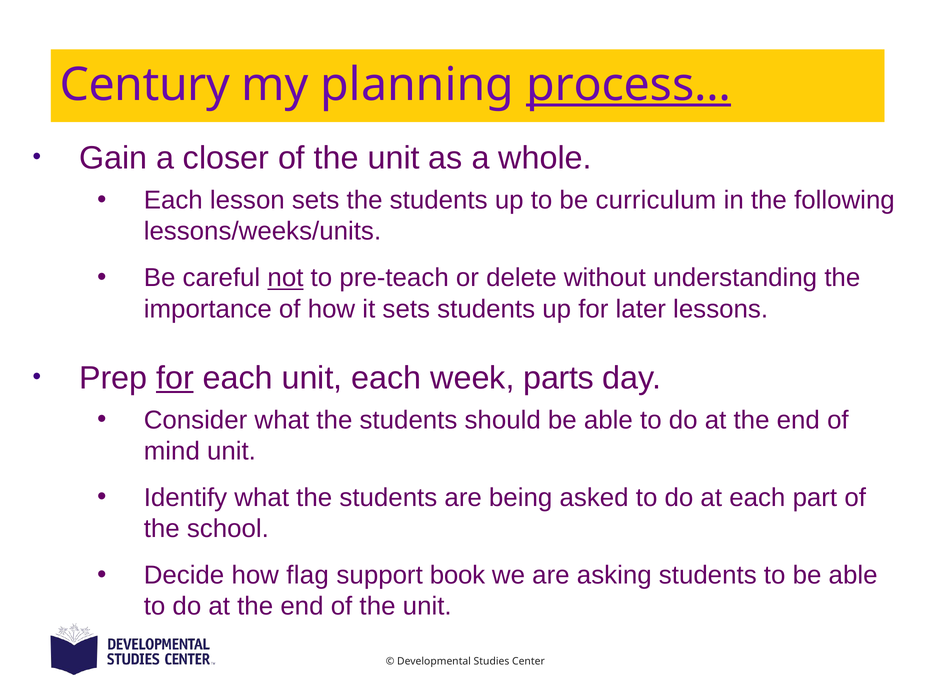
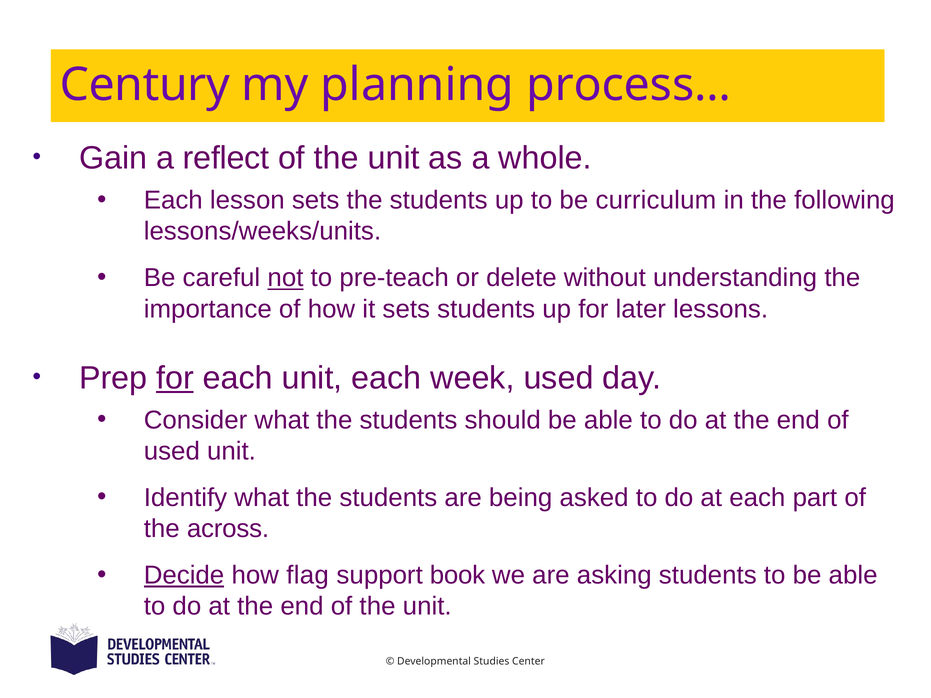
process… underline: present -> none
closer: closer -> reflect
week parts: parts -> used
mind at (172, 451): mind -> used
school: school -> across
Decide underline: none -> present
